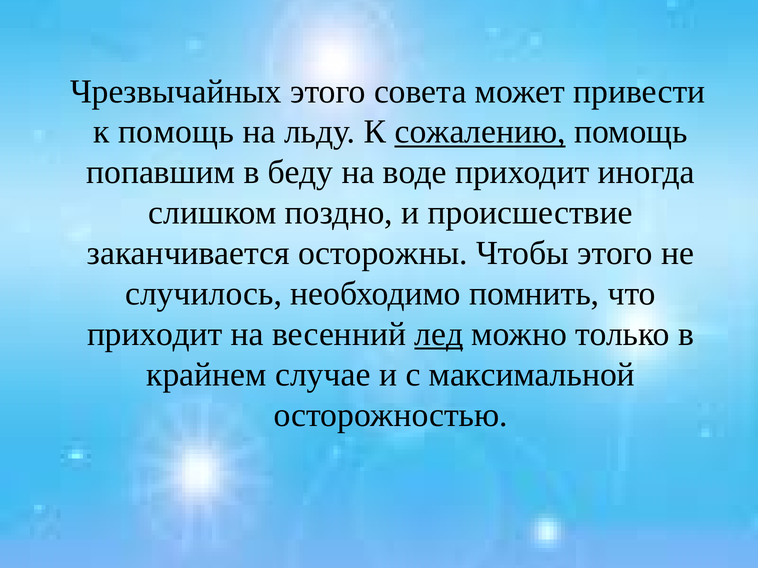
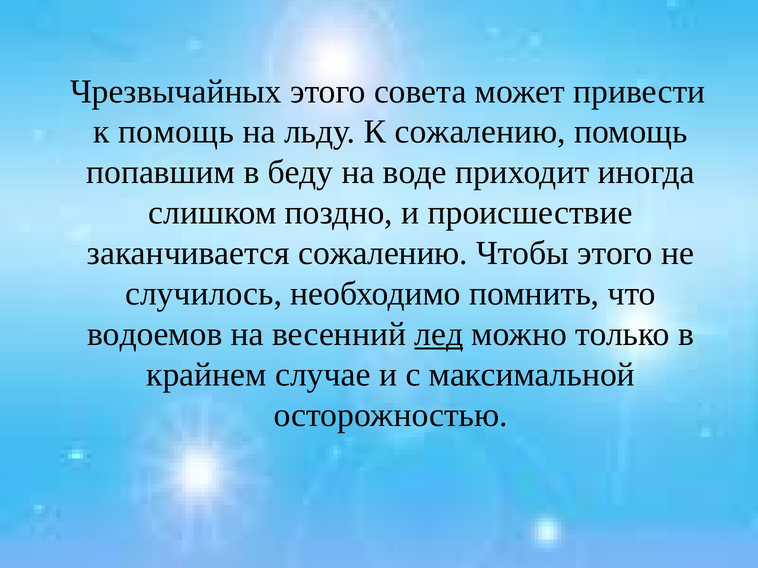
сожалению at (480, 132) underline: present -> none
заканчивается осторожны: осторожны -> сожалению
приходит at (155, 334): приходит -> водоемов
